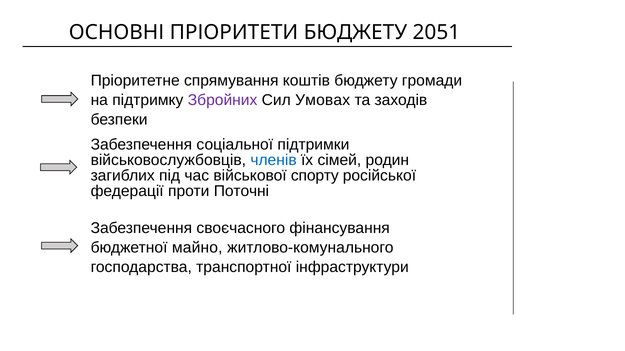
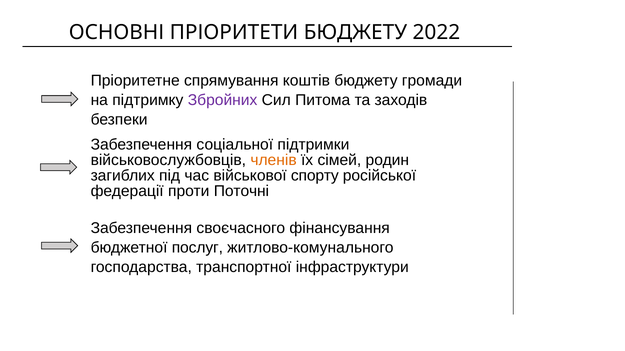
2051: 2051 -> 2022
Умовах: Умовах -> Питома
членів colour: blue -> orange
майно: майно -> послуг
